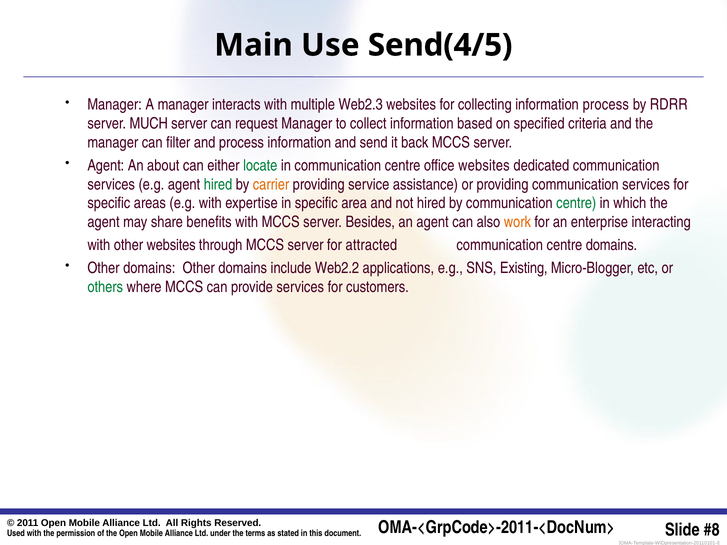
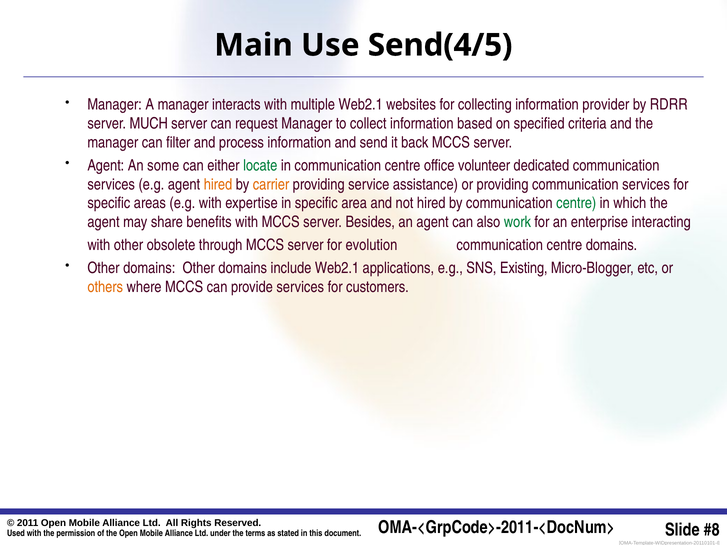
multiple Web2.3: Web2.3 -> Web2.1
information process: process -> provider
about: about -> some
office websites: websites -> volunteer
hired at (218, 184) colour: green -> orange
work colour: orange -> green
other websites: websites -> obsolete
attracted: attracted -> evolution
include Web2.2: Web2.2 -> Web2.1
others colour: green -> orange
